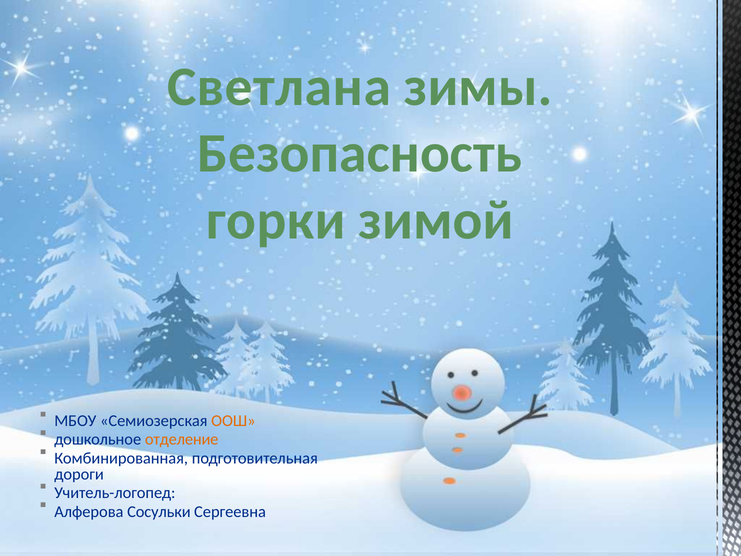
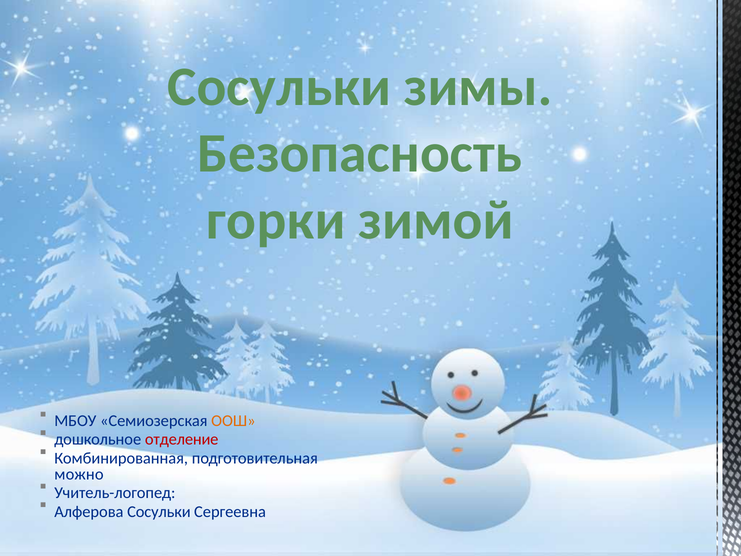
Светлана at (279, 87): Светлана -> Сосульки
отделение colour: orange -> red
дороги: дороги -> можно
